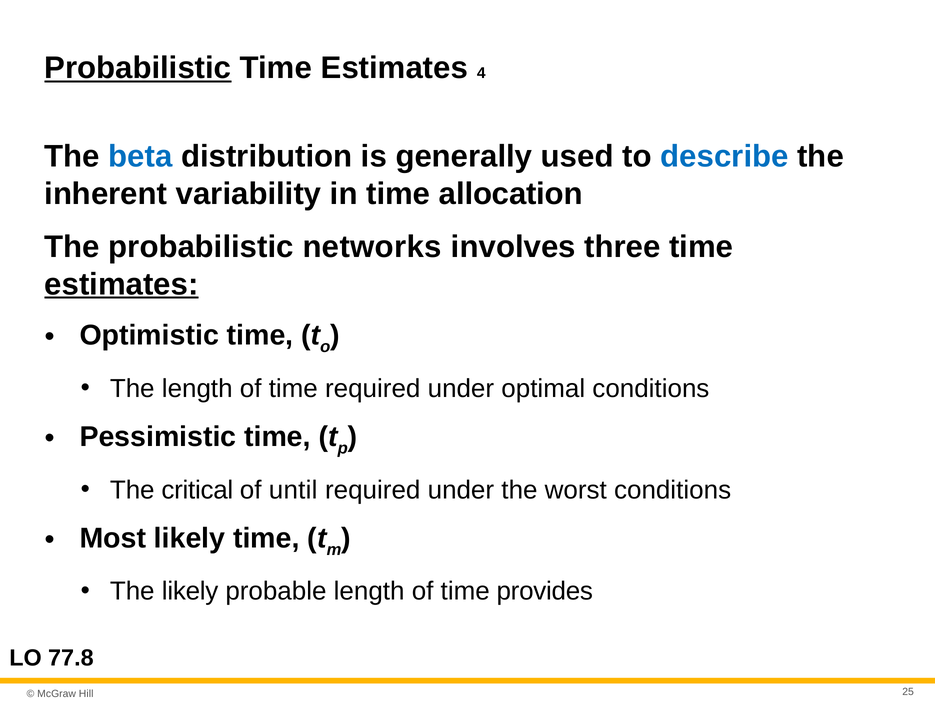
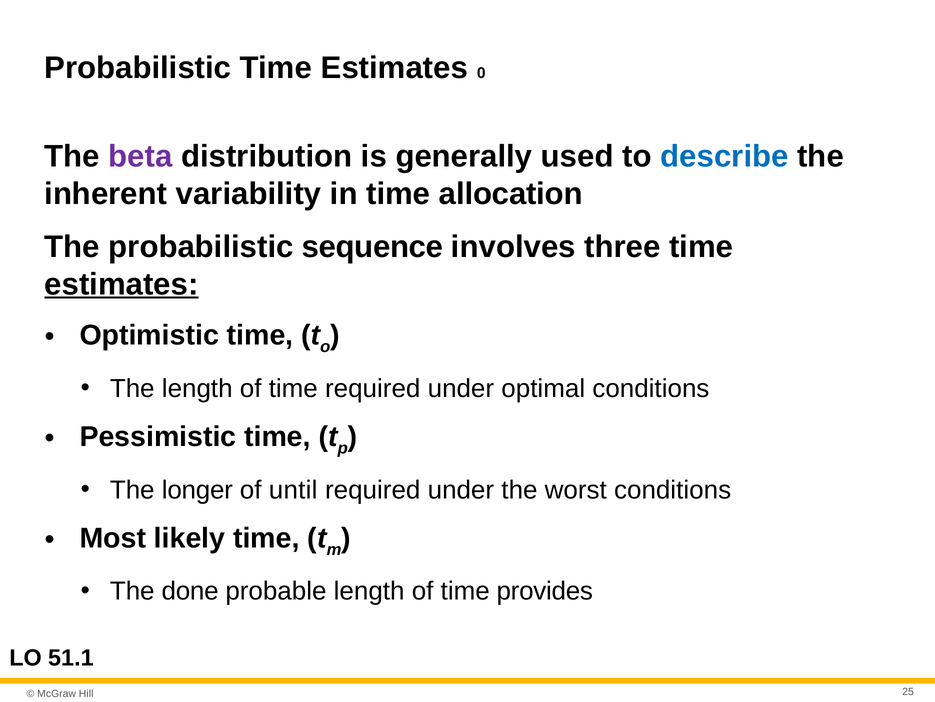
Probabilistic at (138, 68) underline: present -> none
4: 4 -> 0
beta colour: blue -> purple
networks: networks -> sequence
critical: critical -> longer
The likely: likely -> done
77.8: 77.8 -> 51.1
